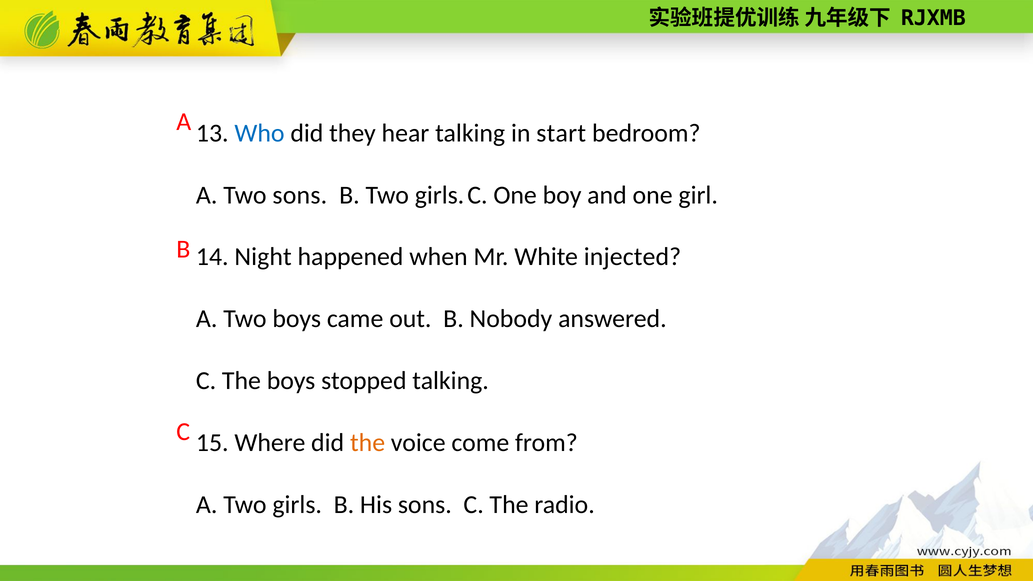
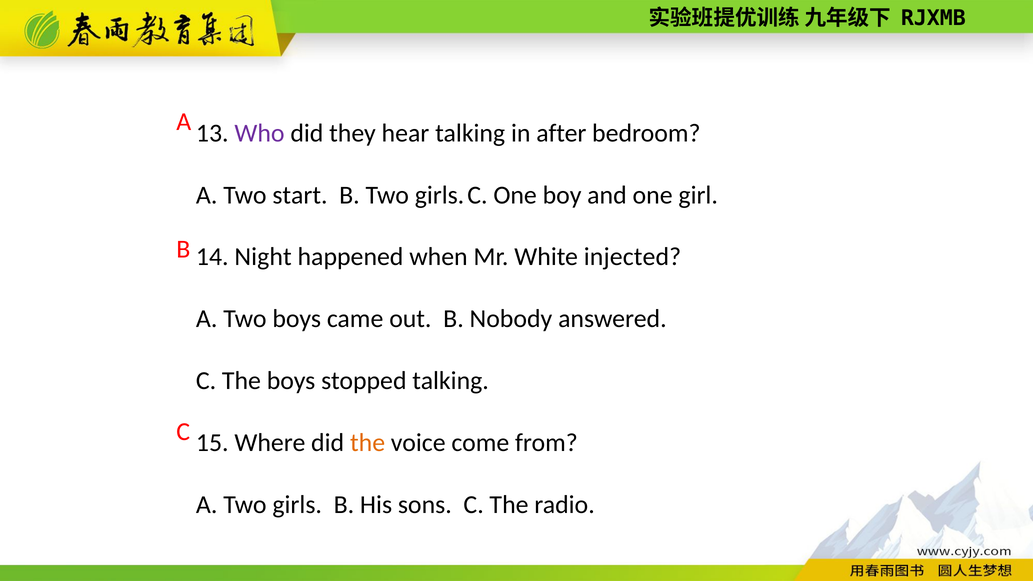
Who colour: blue -> purple
start: start -> after
Two sons: sons -> start
